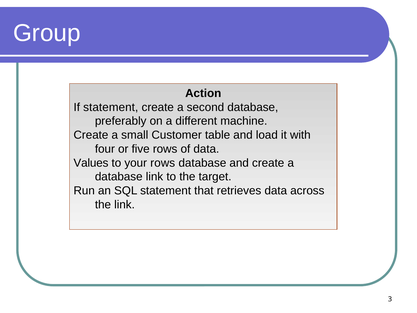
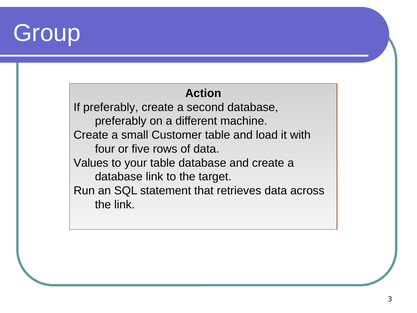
If statement: statement -> preferably
your rows: rows -> table
